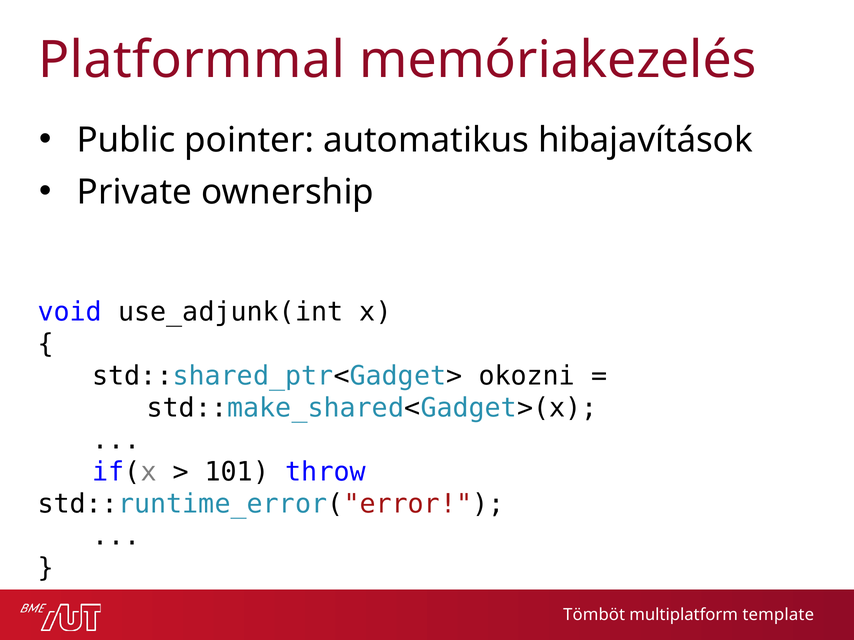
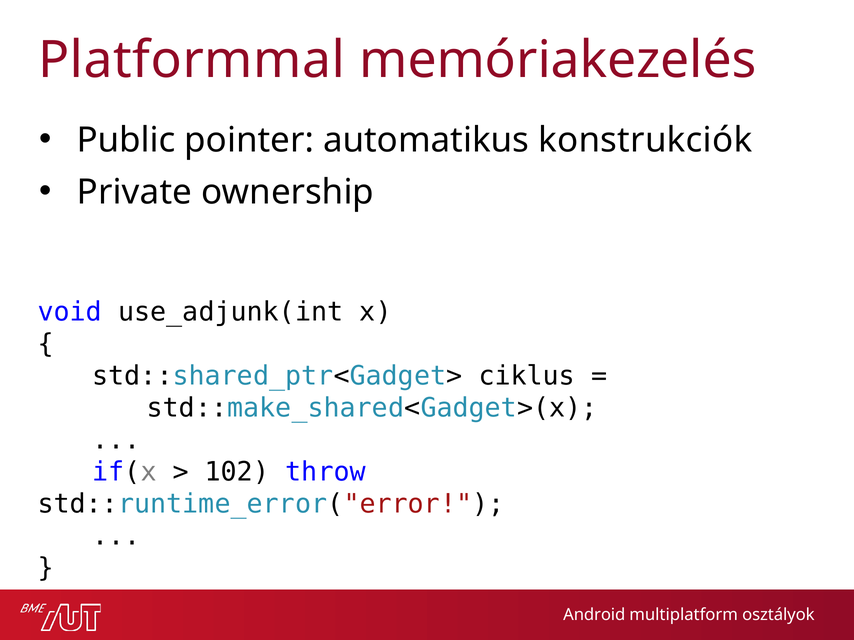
hibajavítások: hibajavítások -> konstrukciók
okozni: okozni -> ciklus
101: 101 -> 102
Tömböt: Tömböt -> Android
template: template -> osztályok
